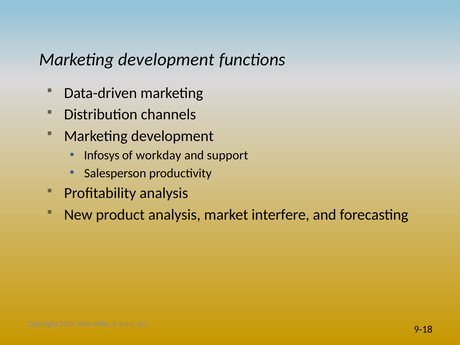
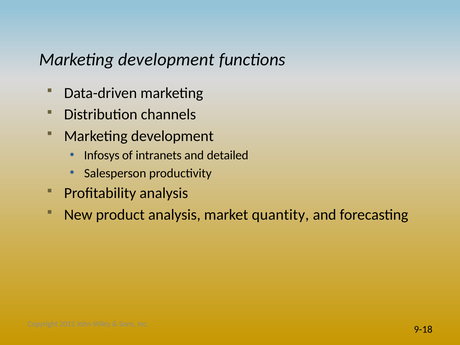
workday: workday -> intranets
support: support -> detailed
interfere: interfere -> quantity
